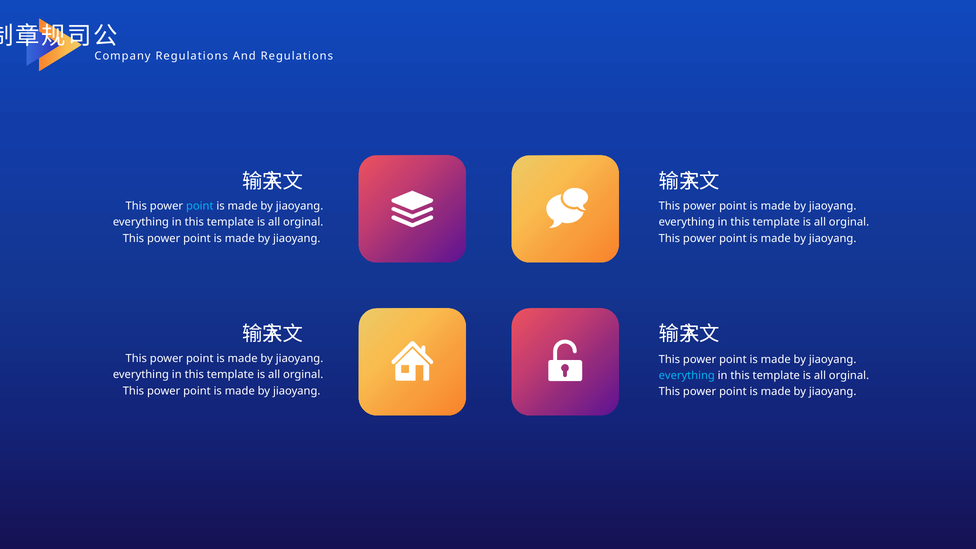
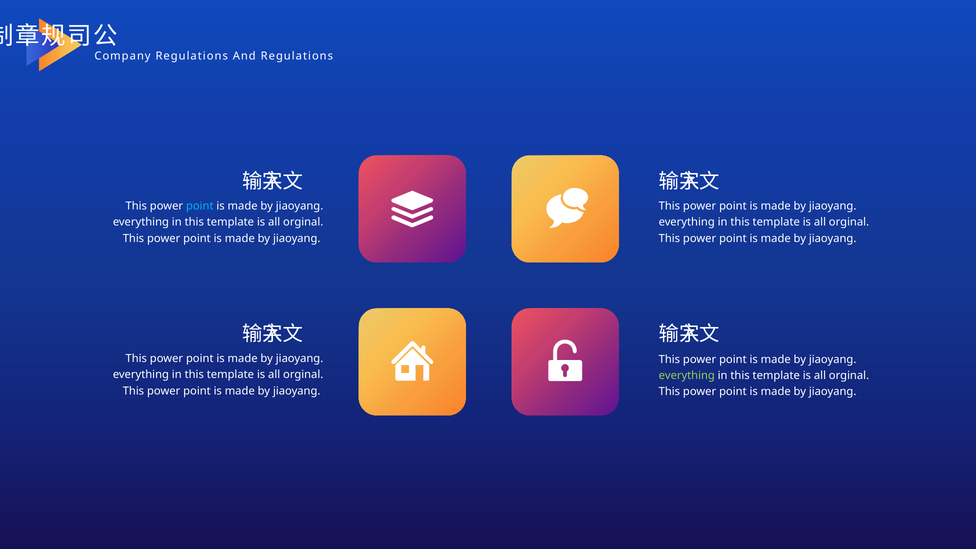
everything at (687, 376) colour: light blue -> light green
